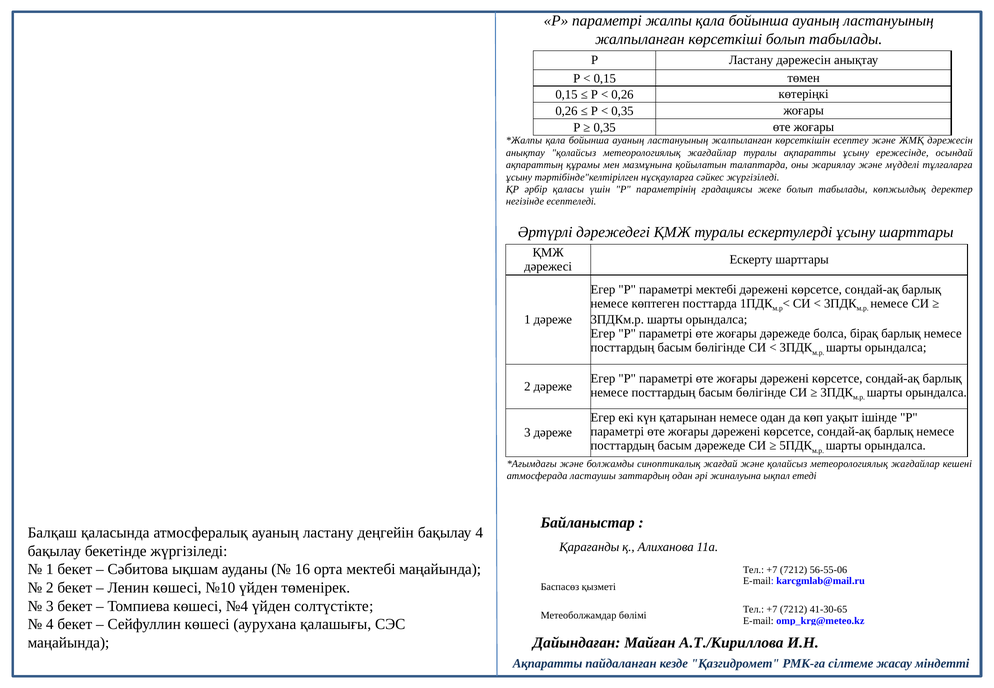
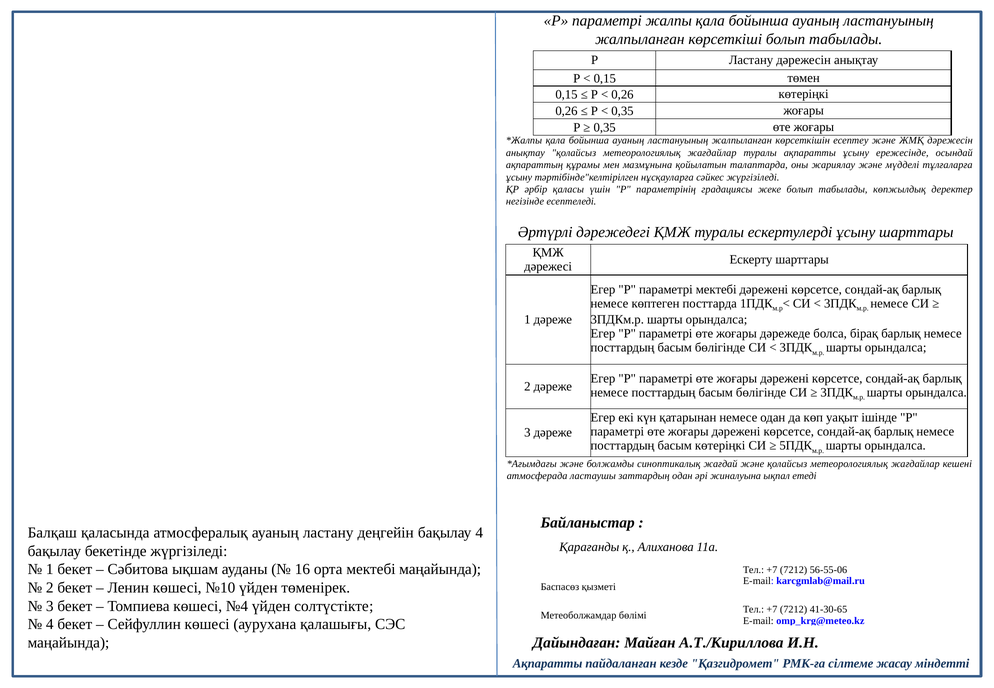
басым дәрежеде: дәрежеде -> көтеріңкі
